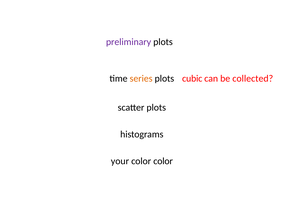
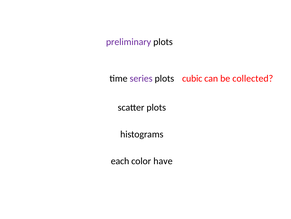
series colour: orange -> purple
your: your -> each
color color: color -> have
